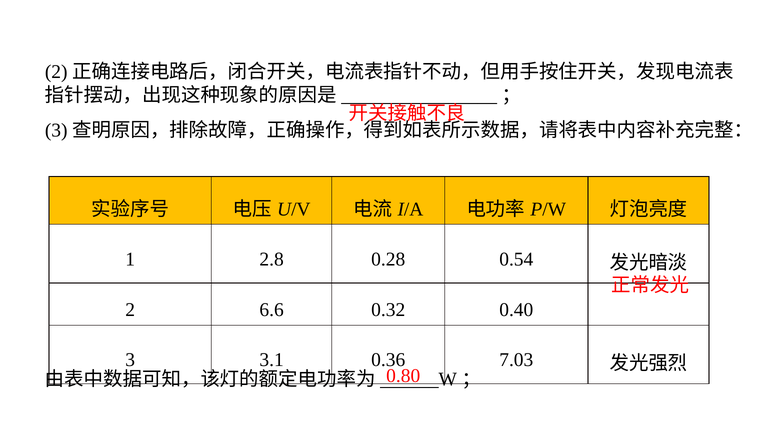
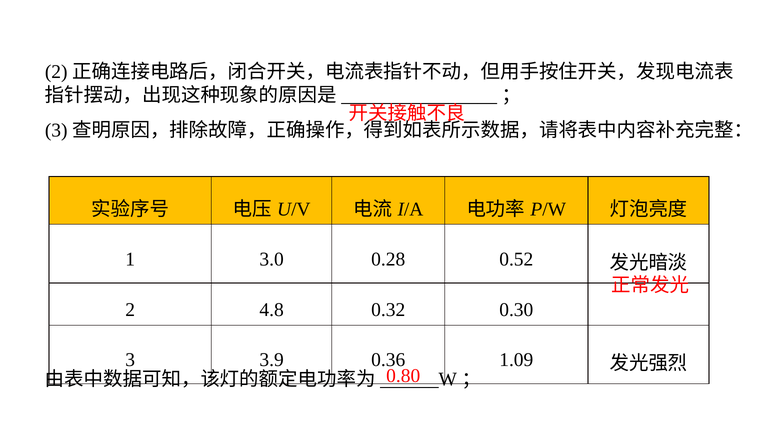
2.8: 2.8 -> 3.0
0.54: 0.54 -> 0.52
6.6: 6.6 -> 4.8
0.40: 0.40 -> 0.30
3.1: 3.1 -> 3.9
7.03: 7.03 -> 1.09
